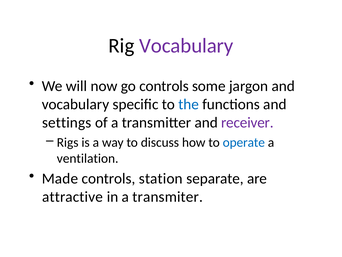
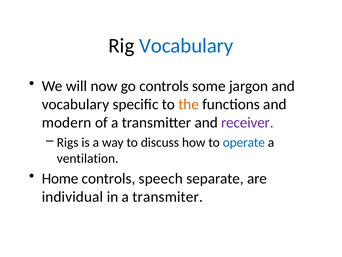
Vocabulary at (186, 46) colour: purple -> blue
the colour: blue -> orange
settings: settings -> modern
Made: Made -> Home
station: station -> speech
attractive: attractive -> individual
